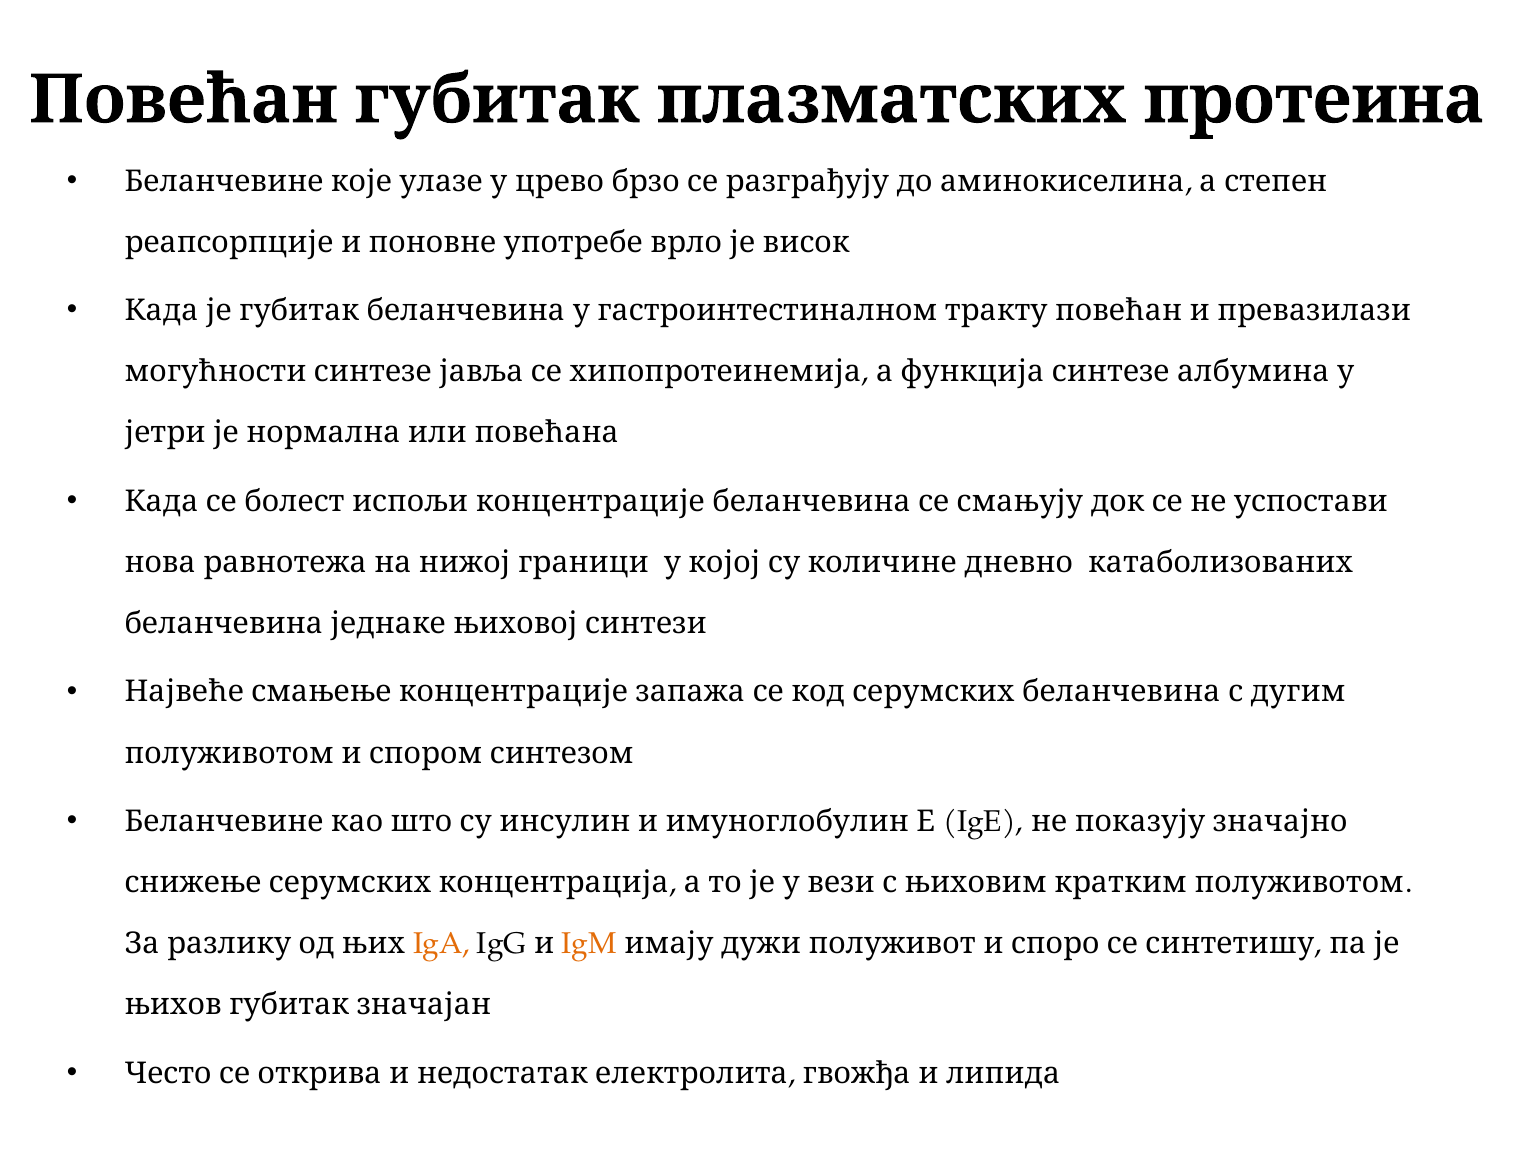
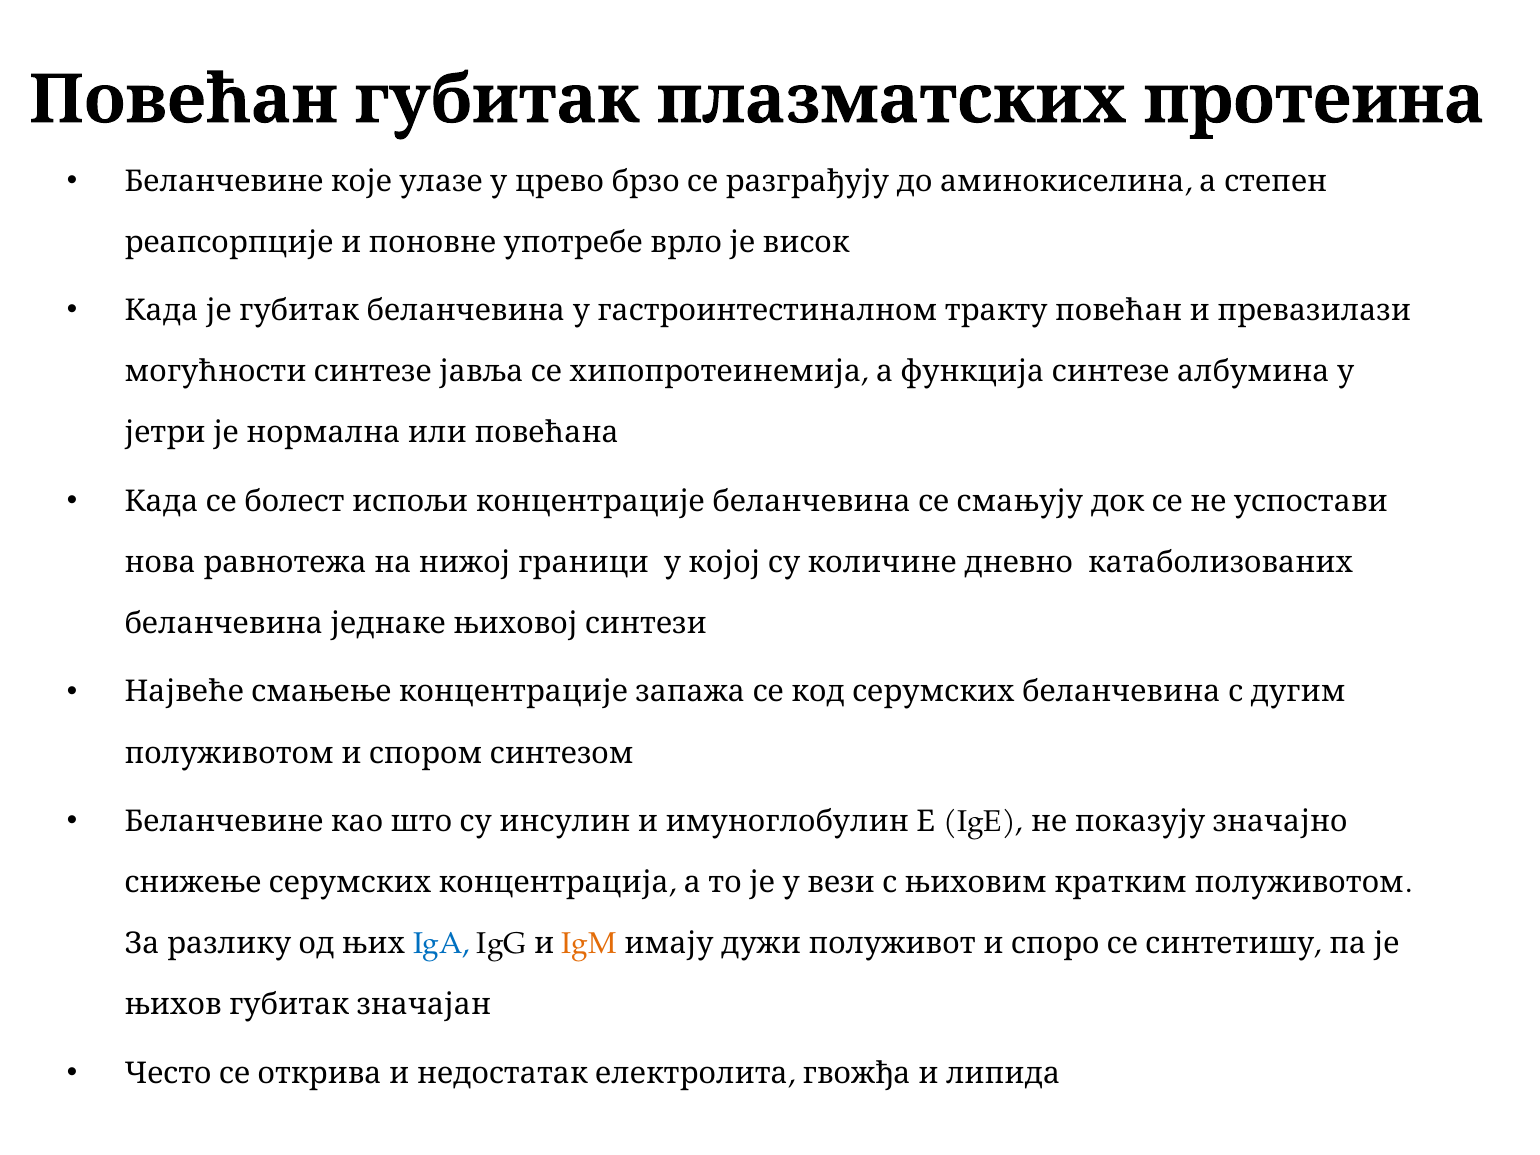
IgA colour: orange -> blue
